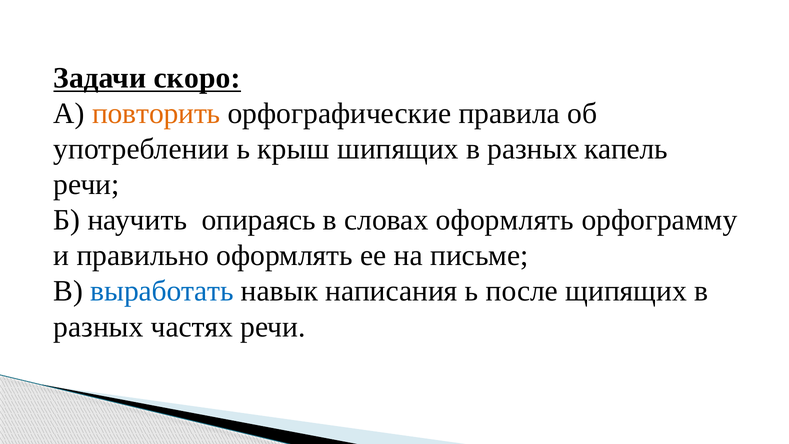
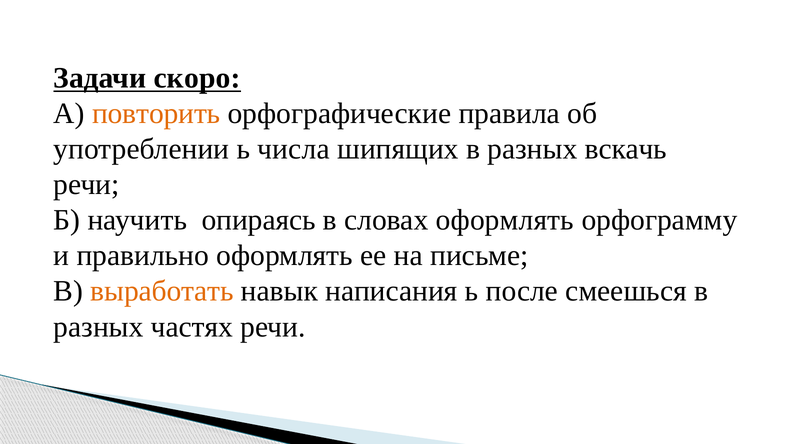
крыш: крыш -> числа
капель: капель -> вскачь
выработать colour: blue -> orange
щипящих: щипящих -> смеешься
